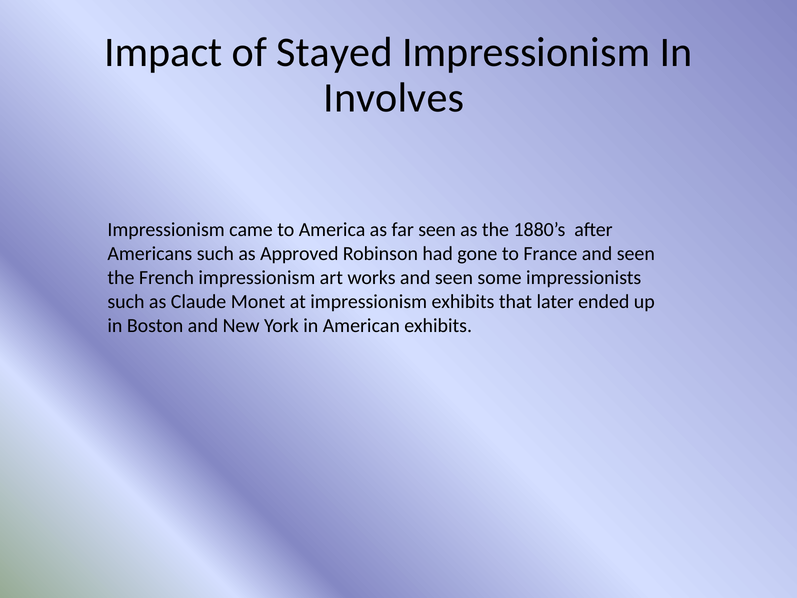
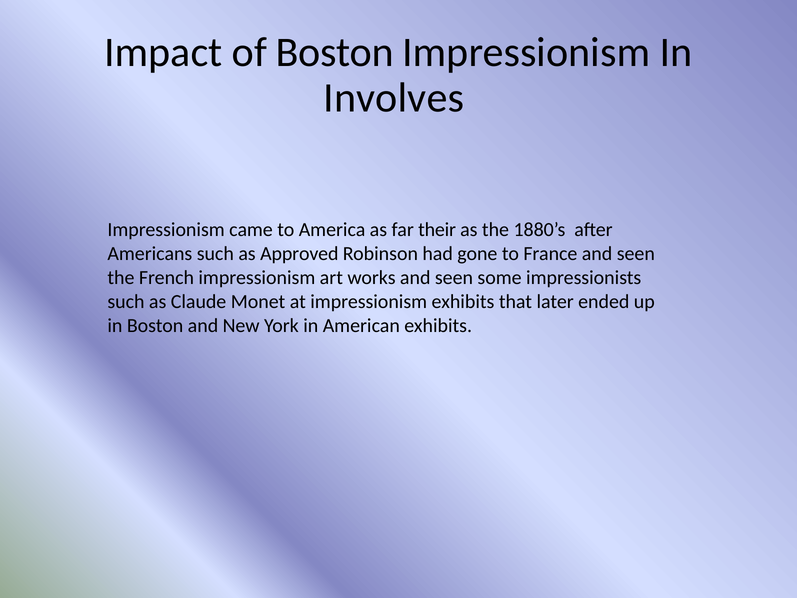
of Stayed: Stayed -> Boston
far seen: seen -> their
